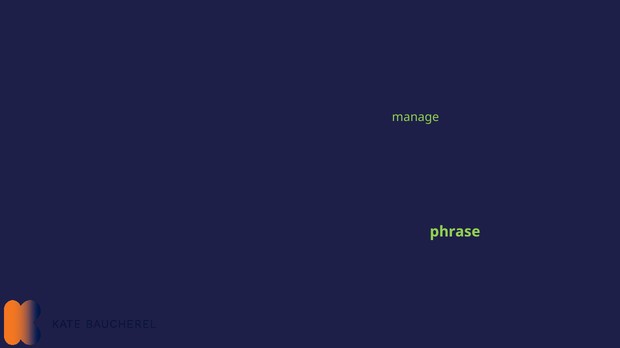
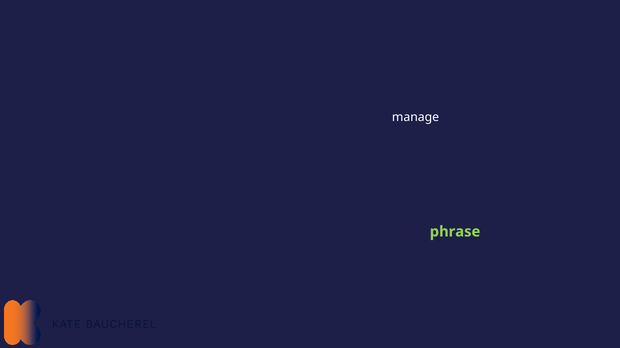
manage at (416, 117) colour: light green -> white
